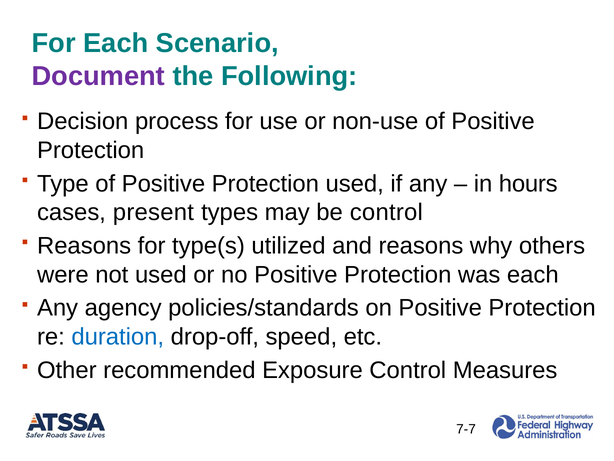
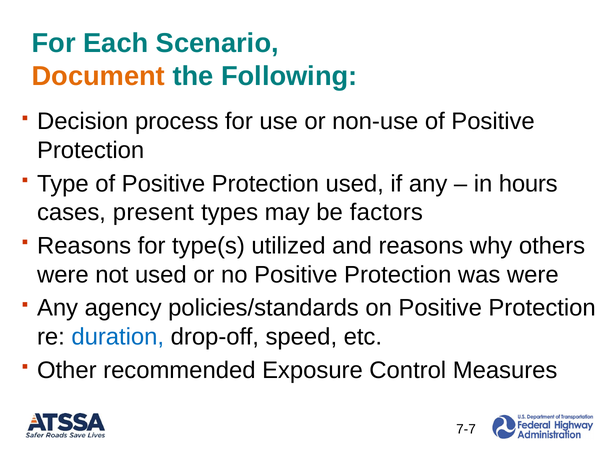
Document colour: purple -> orange
be control: control -> factors
was each: each -> were
